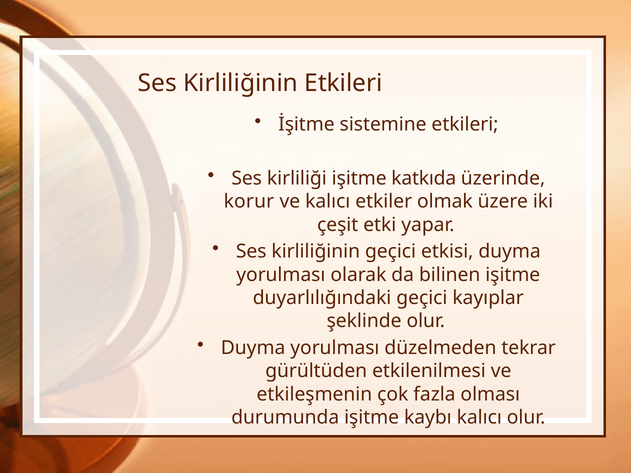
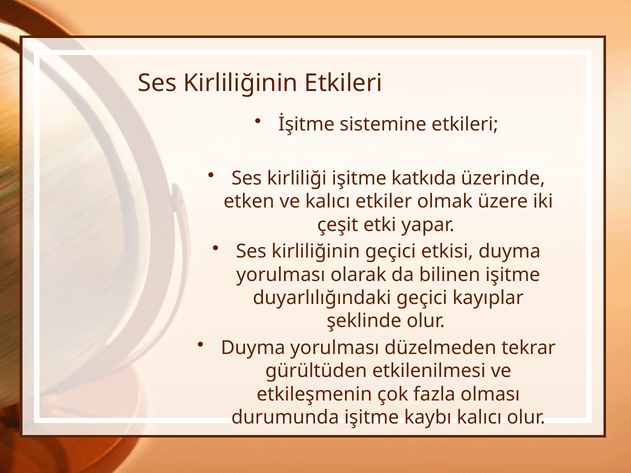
korur: korur -> etken
